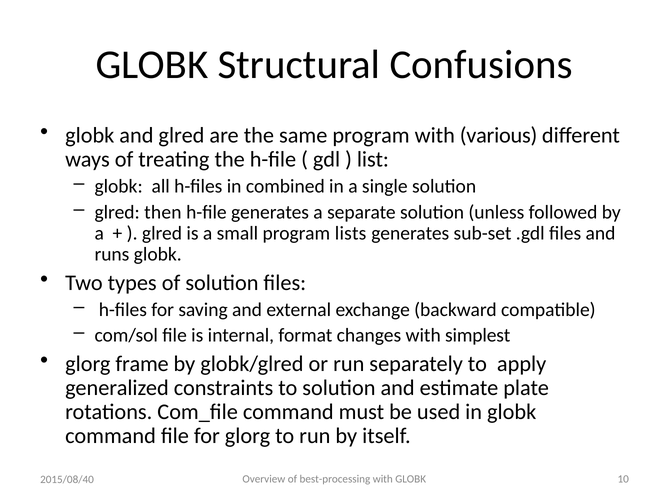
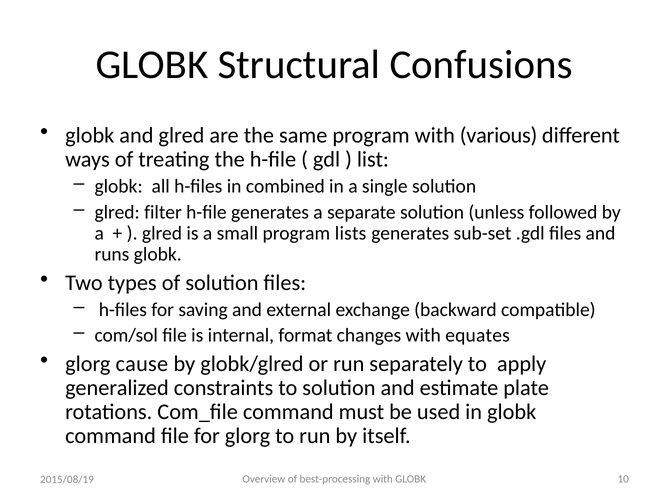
then: then -> filter
simplest: simplest -> equates
frame: frame -> cause
2015/08/40: 2015/08/40 -> 2015/08/19
